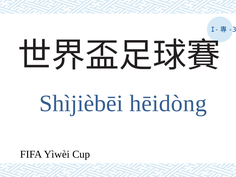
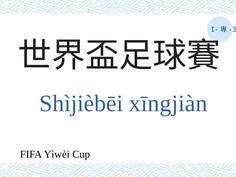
hēidòng: hēidòng -> xīngjiàn
